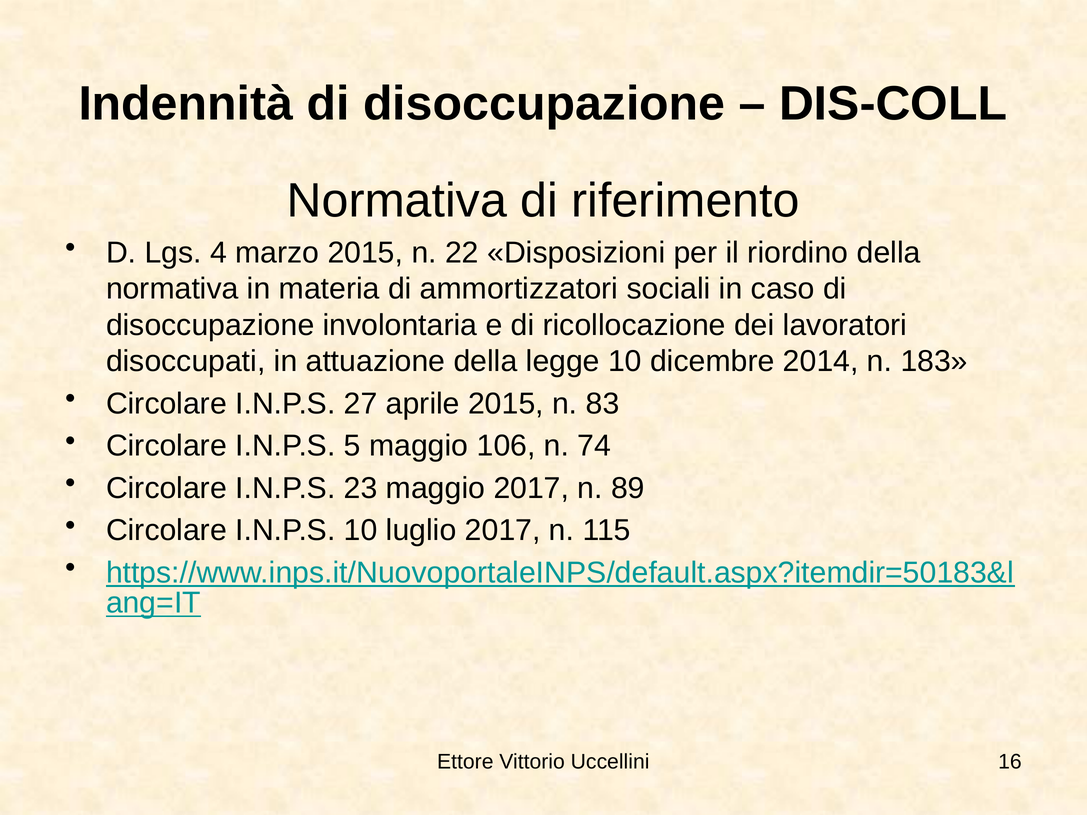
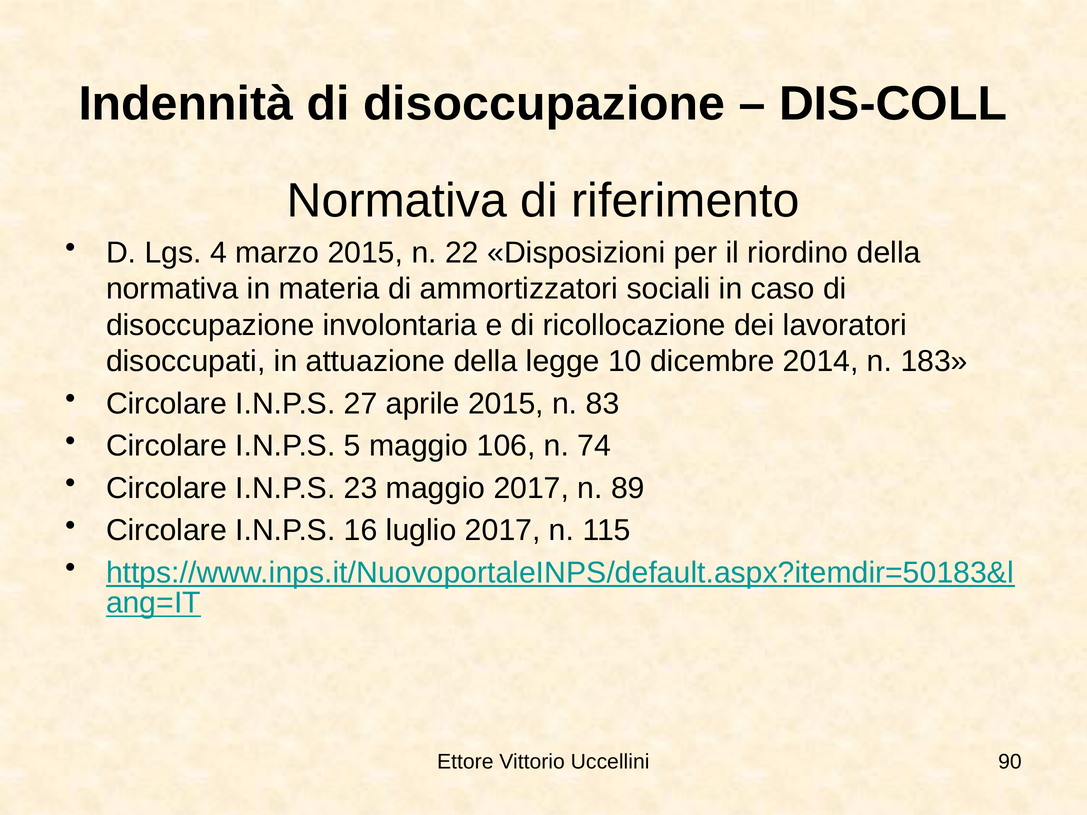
I.N.P.S 10: 10 -> 16
16: 16 -> 90
